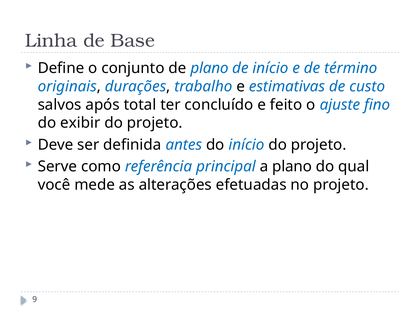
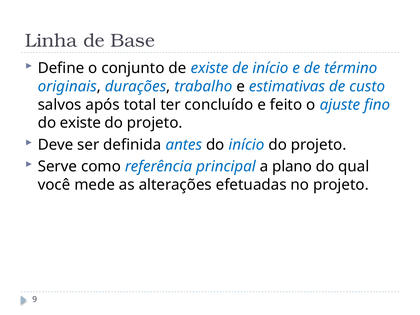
de plano: plano -> existe
do exibir: exibir -> existe
